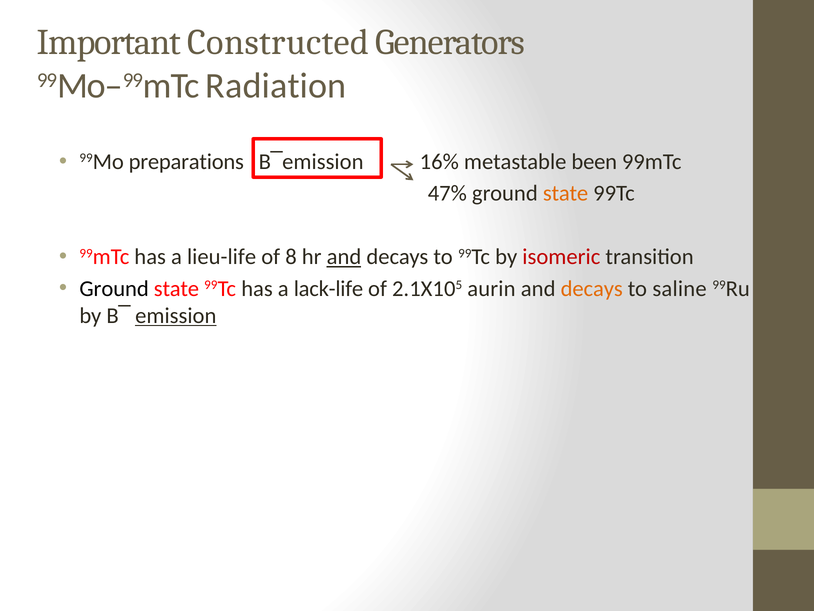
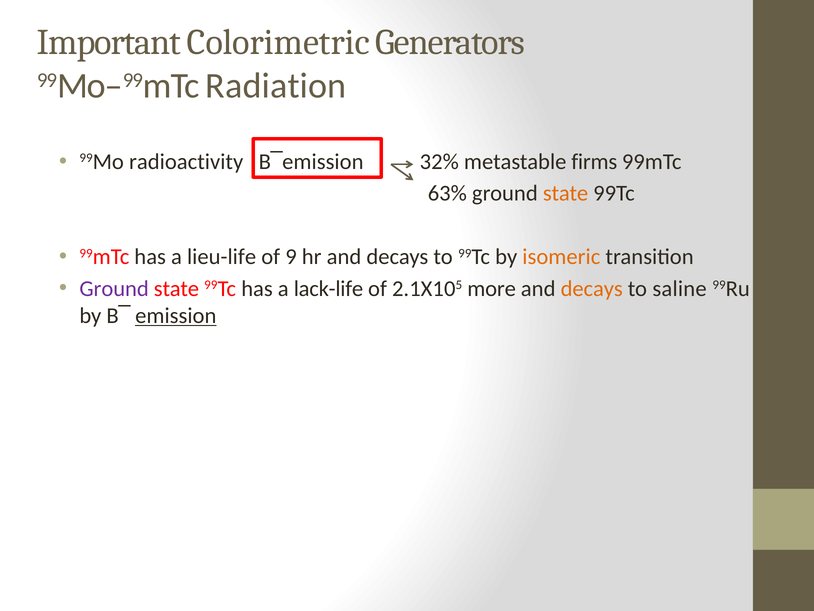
Constructed: Constructed -> Colorimetric
preparations: preparations -> radioactivity
16%: 16% -> 32%
been: been -> firms
47%: 47% -> 63%
8: 8 -> 9
and at (344, 257) underline: present -> none
isomeric colour: red -> orange
Ground at (114, 288) colour: black -> purple
aurin: aurin -> more
